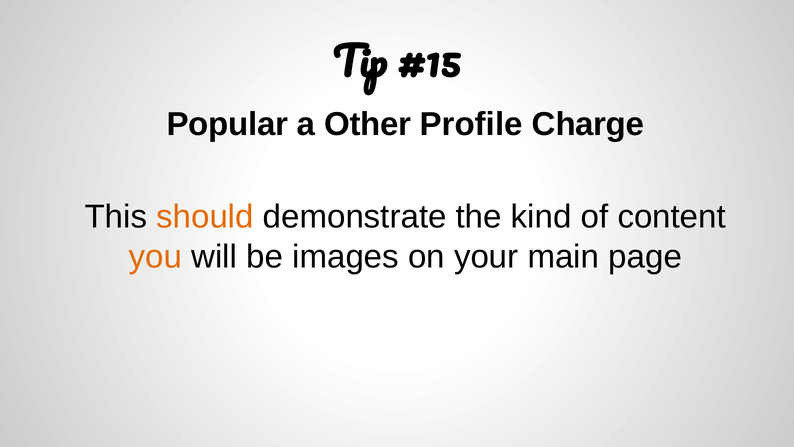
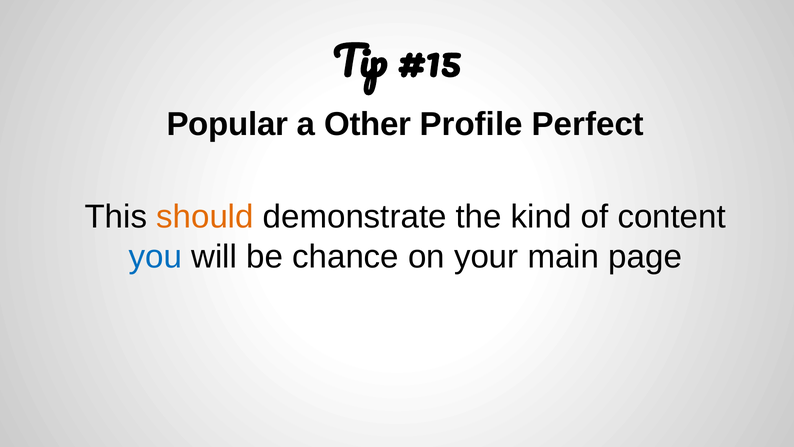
Charge: Charge -> Perfect
you colour: orange -> blue
images: images -> chance
